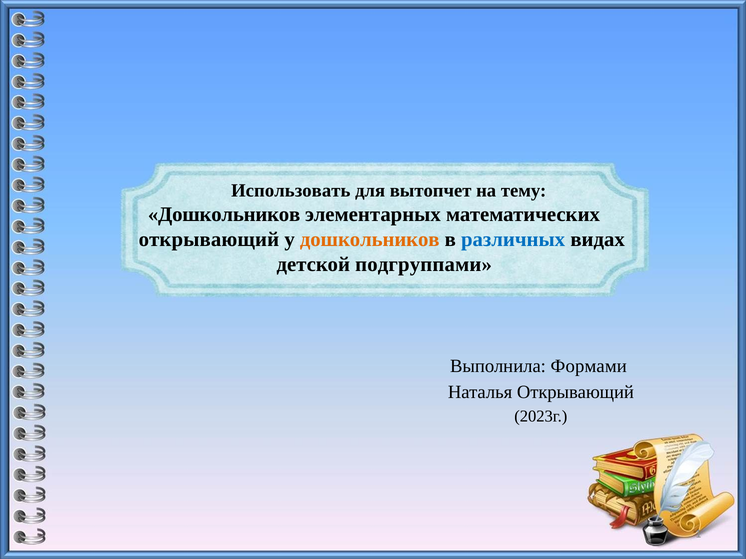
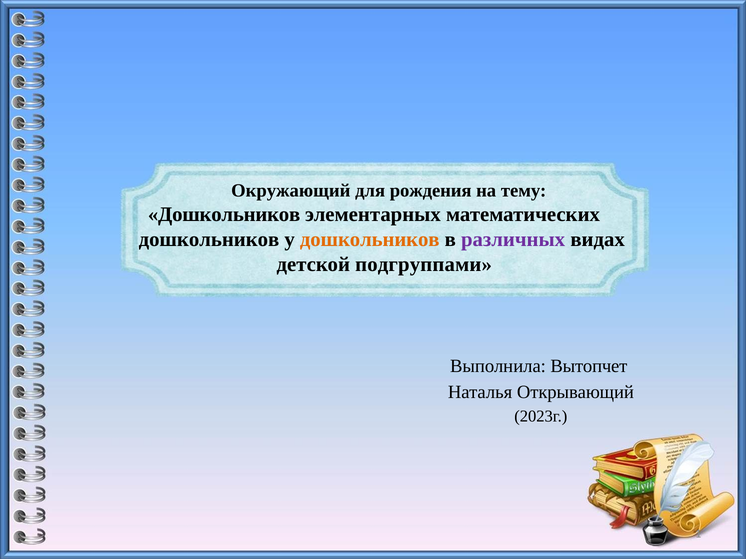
Использовать: Использовать -> Окружающий
вытопчет: вытопчет -> рождения
открывающий at (209, 240): открывающий -> дошкольников
различных colour: blue -> purple
Формами: Формами -> Вытопчет
